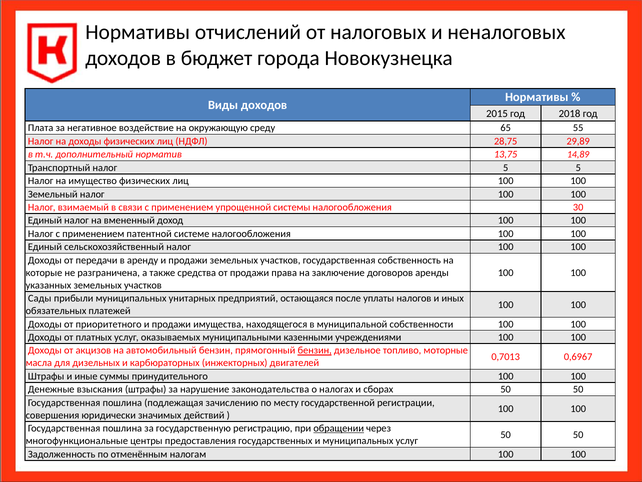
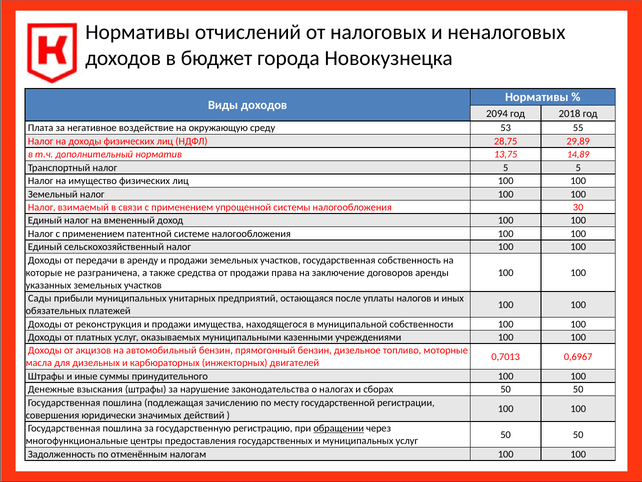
2015: 2015 -> 2094
65: 65 -> 53
приоритетного: приоритетного -> реконструкция
бензин at (315, 350) underline: present -> none
